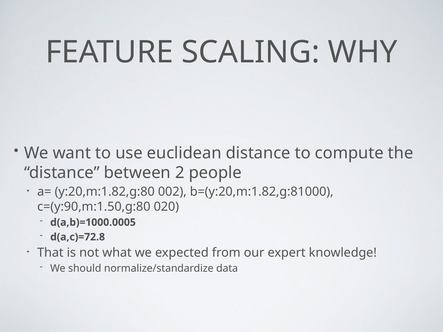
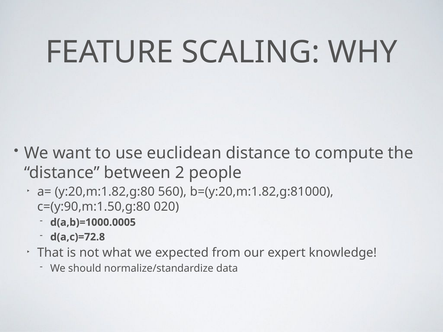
002: 002 -> 560
